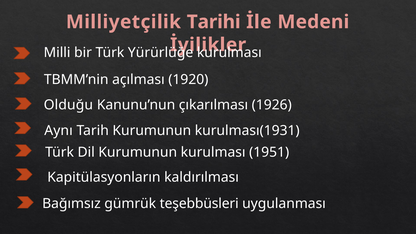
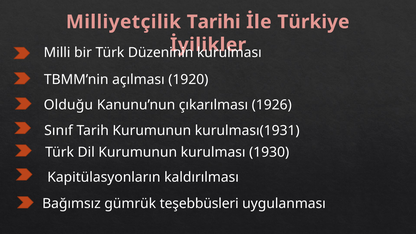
Medeni: Medeni -> Türkiye
Yürürlüğe: Yürürlüğe -> Düzeninin
Aynı: Aynı -> Sınıf
1951: 1951 -> 1930
